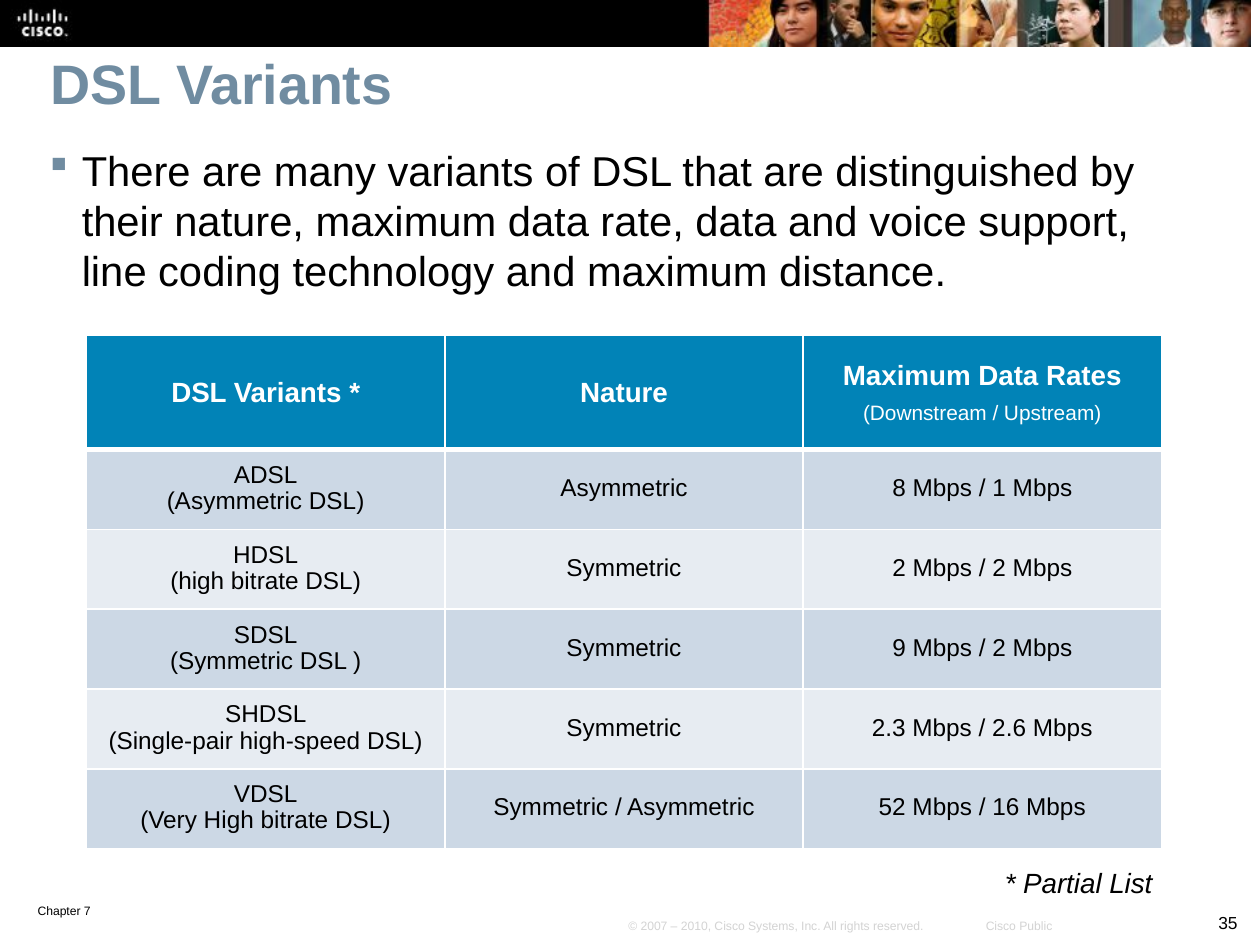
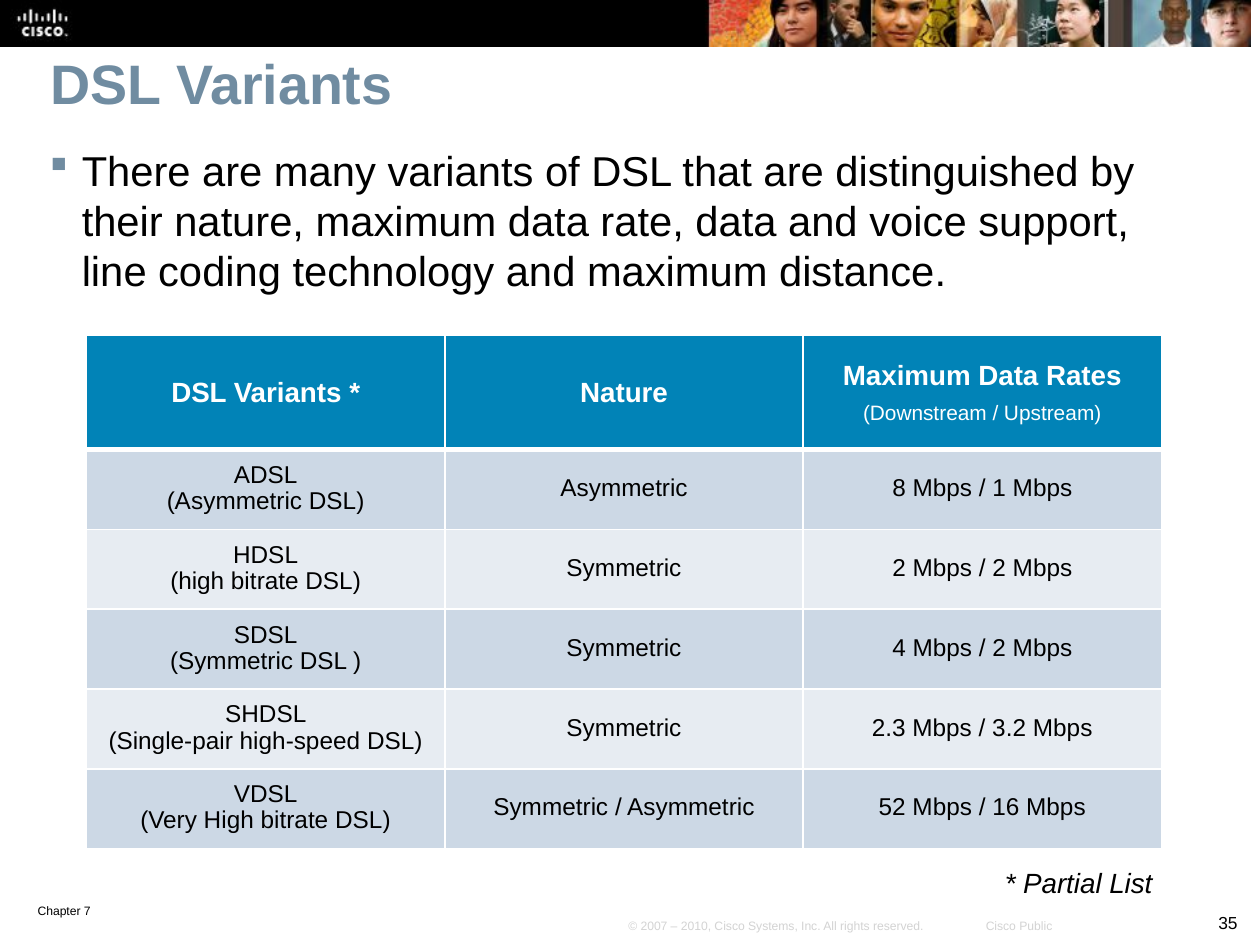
9: 9 -> 4
2.6: 2.6 -> 3.2
